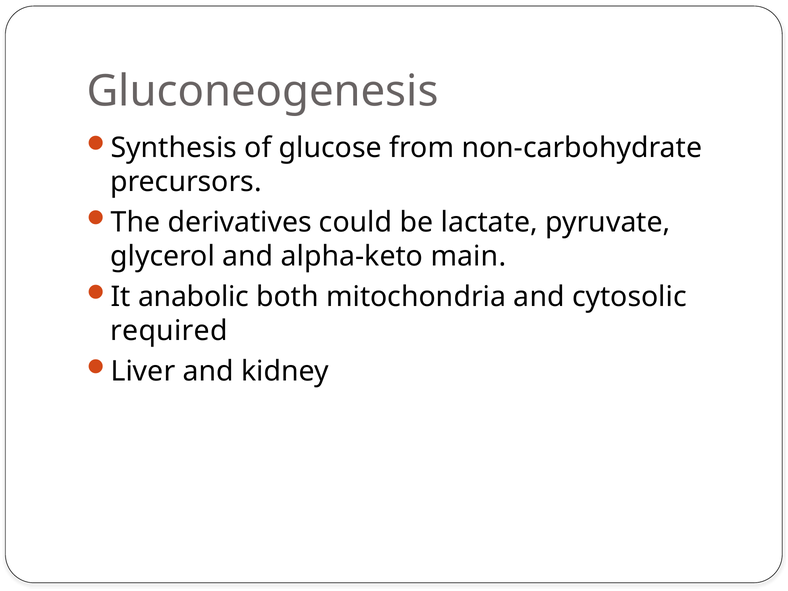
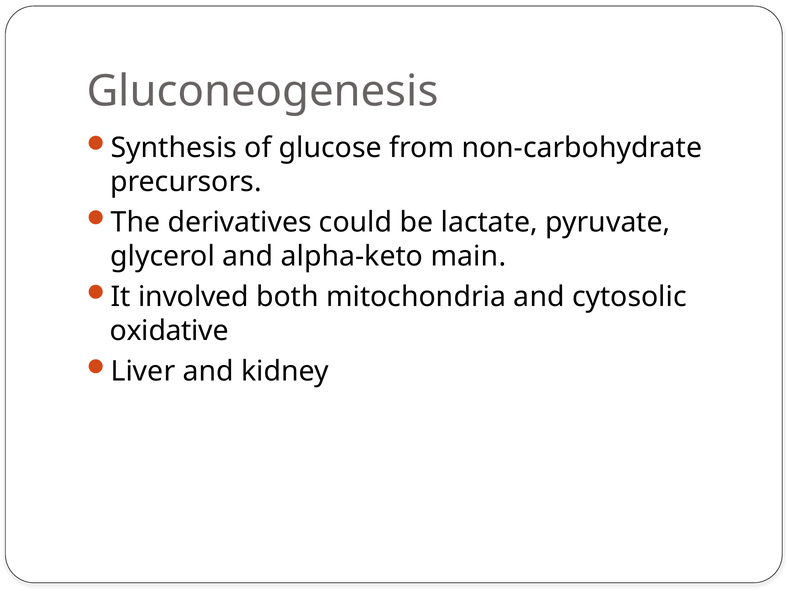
anabolic: anabolic -> involved
required: required -> oxidative
